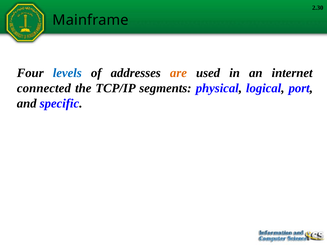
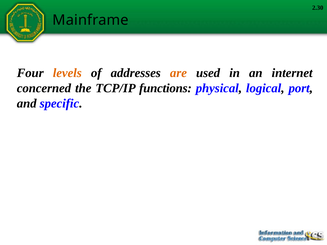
levels colour: blue -> orange
connected: connected -> concerned
segments: segments -> functions
